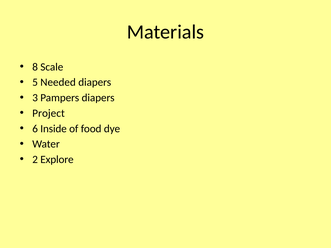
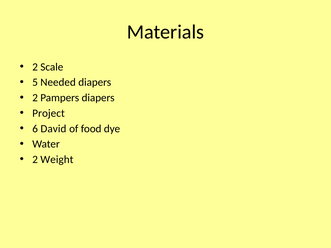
8 at (35, 67): 8 -> 2
3 at (35, 98): 3 -> 2
Inside: Inside -> David
Explore: Explore -> Weight
